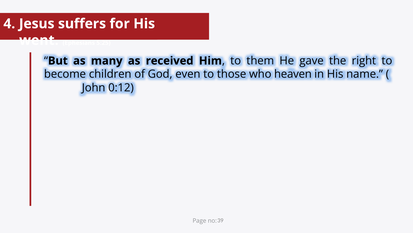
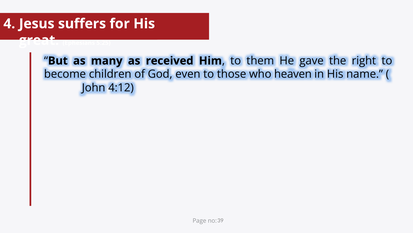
went: went -> great
0:12: 0:12 -> 4:12
